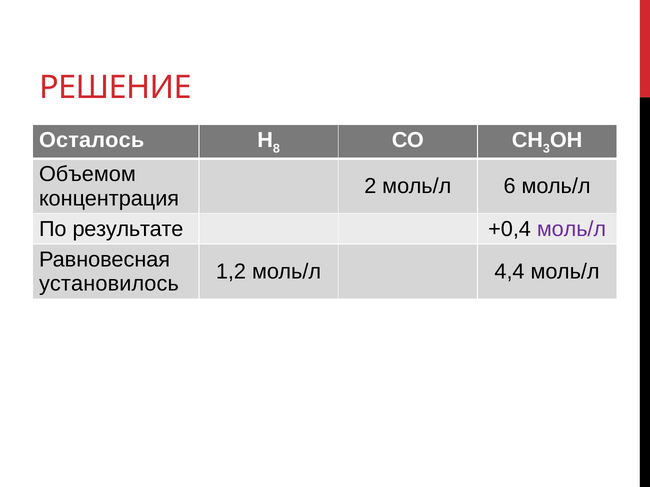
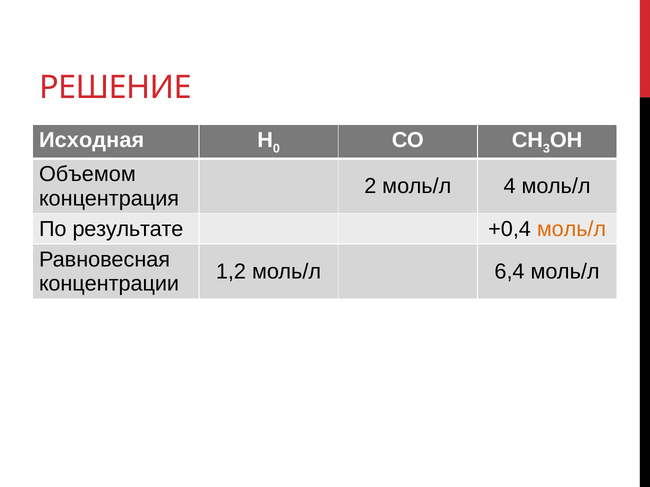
Осталось: Осталось -> Исходная
8: 8 -> 0
6: 6 -> 4
моль/л at (571, 229) colour: purple -> orange
4,4: 4,4 -> 6,4
установилось: установилось -> концентрации
